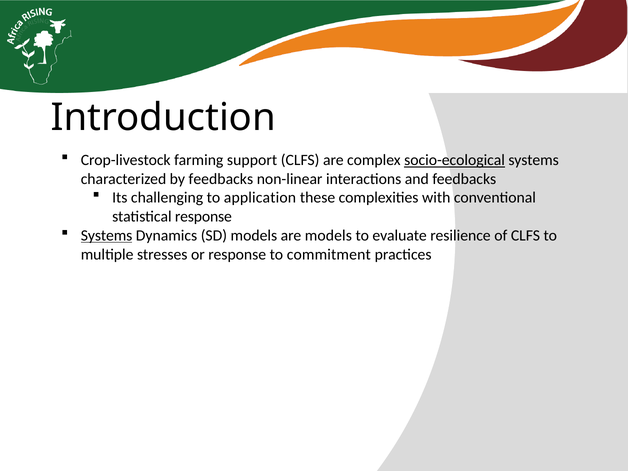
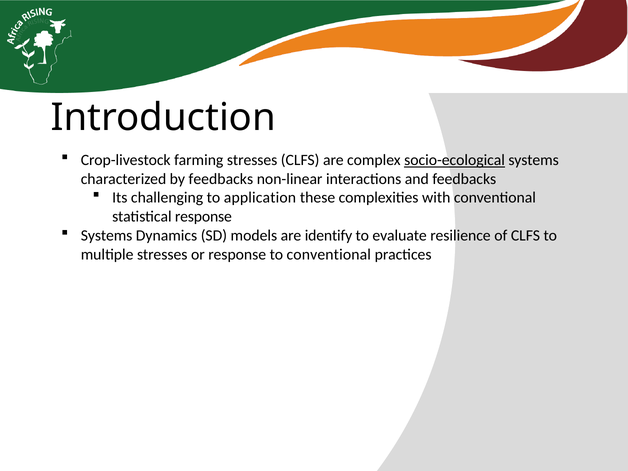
farming support: support -> stresses
Systems at (107, 235) underline: present -> none
are models: models -> identify
to commitment: commitment -> conventional
